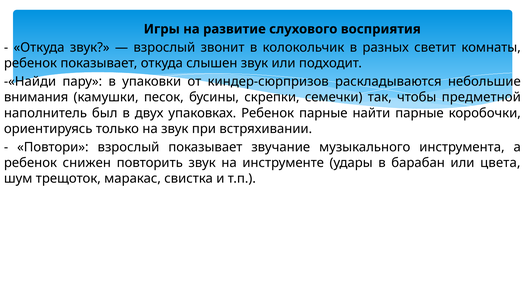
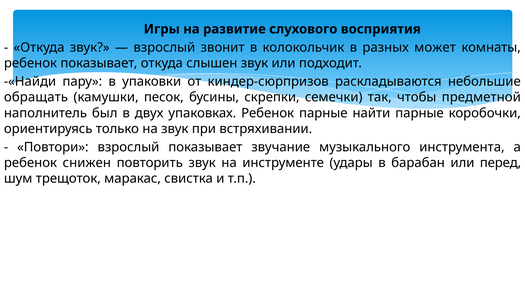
светит: светит -> может
внимания: внимания -> обращать
цвета: цвета -> перед
